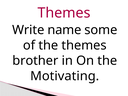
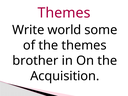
name: name -> world
Motivating: Motivating -> Acquisition
